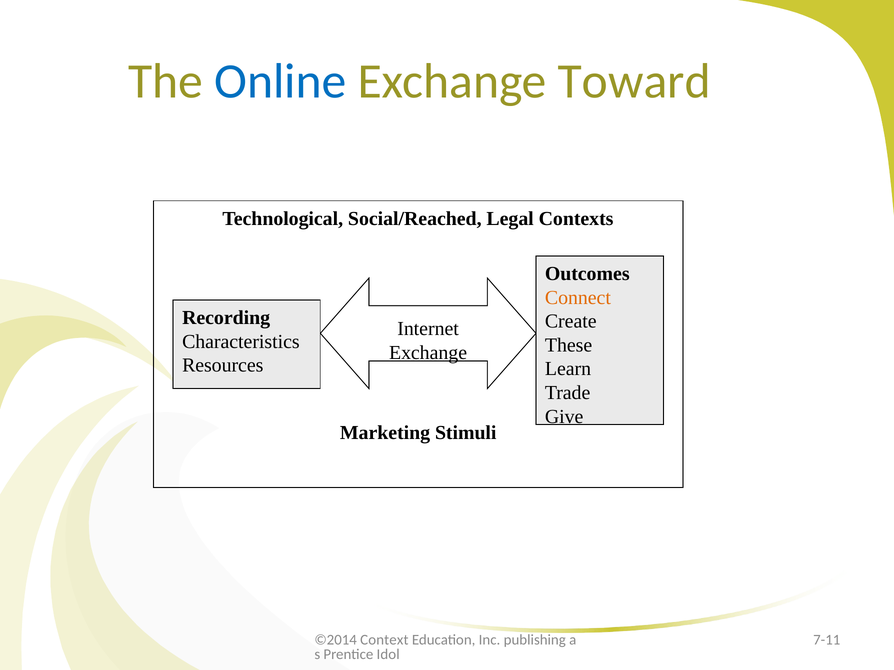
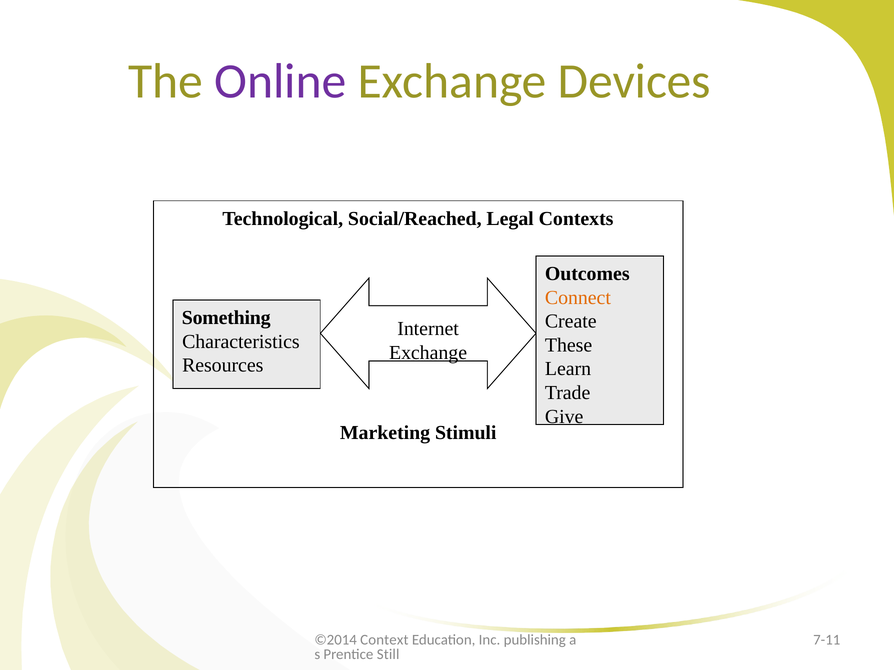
Online colour: blue -> purple
Toward: Toward -> Devices
Recording: Recording -> Something
Idol: Idol -> Still
